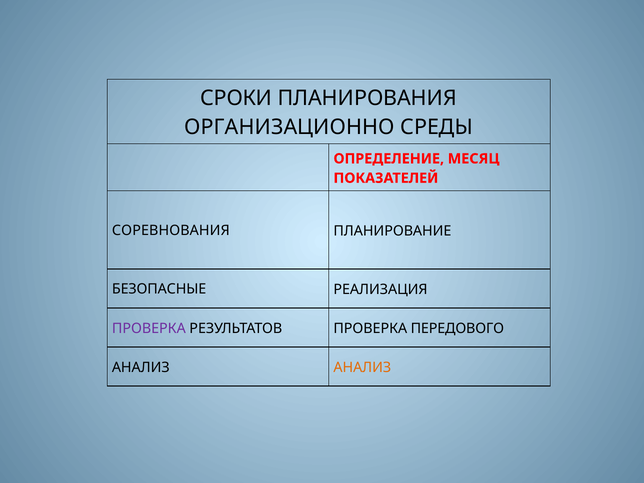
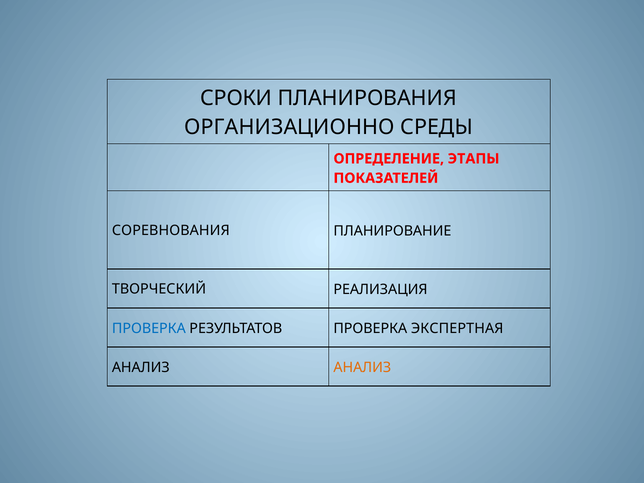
МЕСЯЦ: МЕСЯЦ -> ЭТАПЫ
БЕЗОПАСНЫЕ: БЕЗОПАСНЫЕ -> ТВОРЧЕСКИЙ
ПРОВЕРКА at (149, 328) colour: purple -> blue
ПЕРЕДОВОГО: ПЕРЕДОВОГО -> ЭКСПЕРТНАЯ
